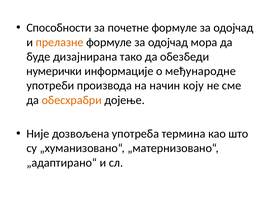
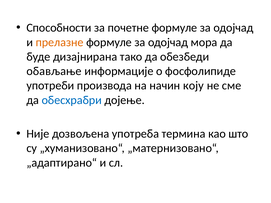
нумерички: нумерички -> обављање
међународне: међународне -> фосфолипиде
обесхрабри colour: orange -> blue
